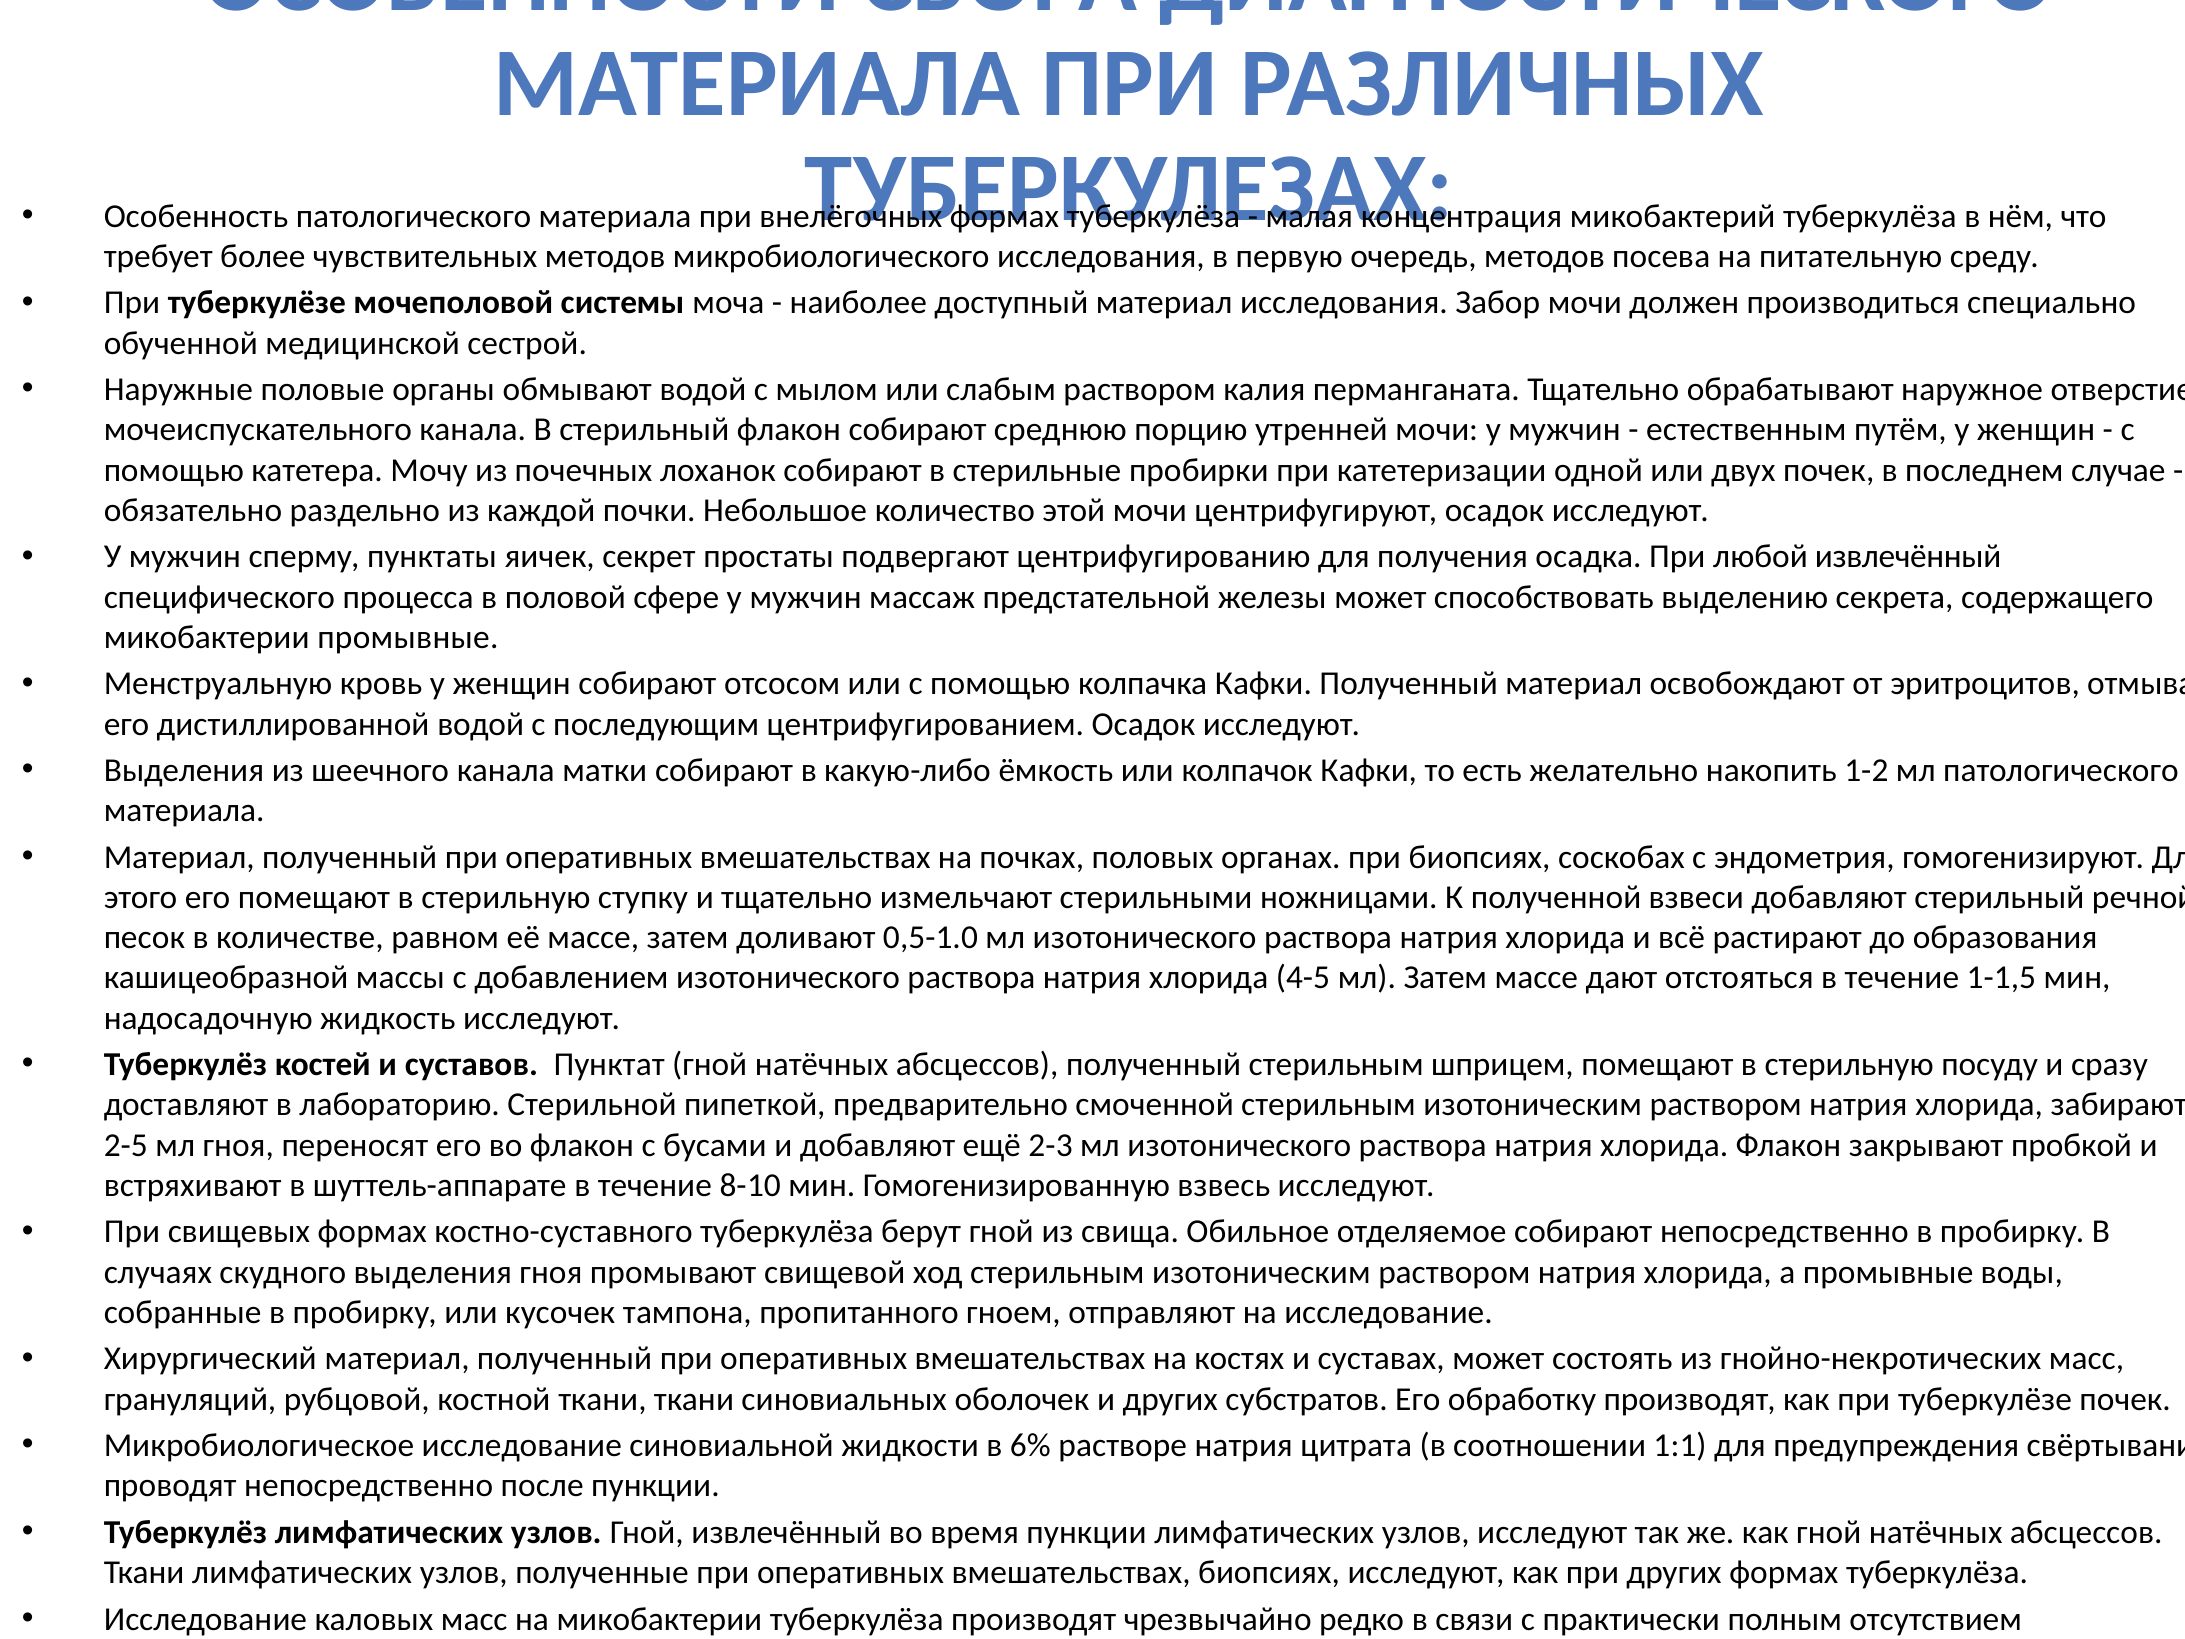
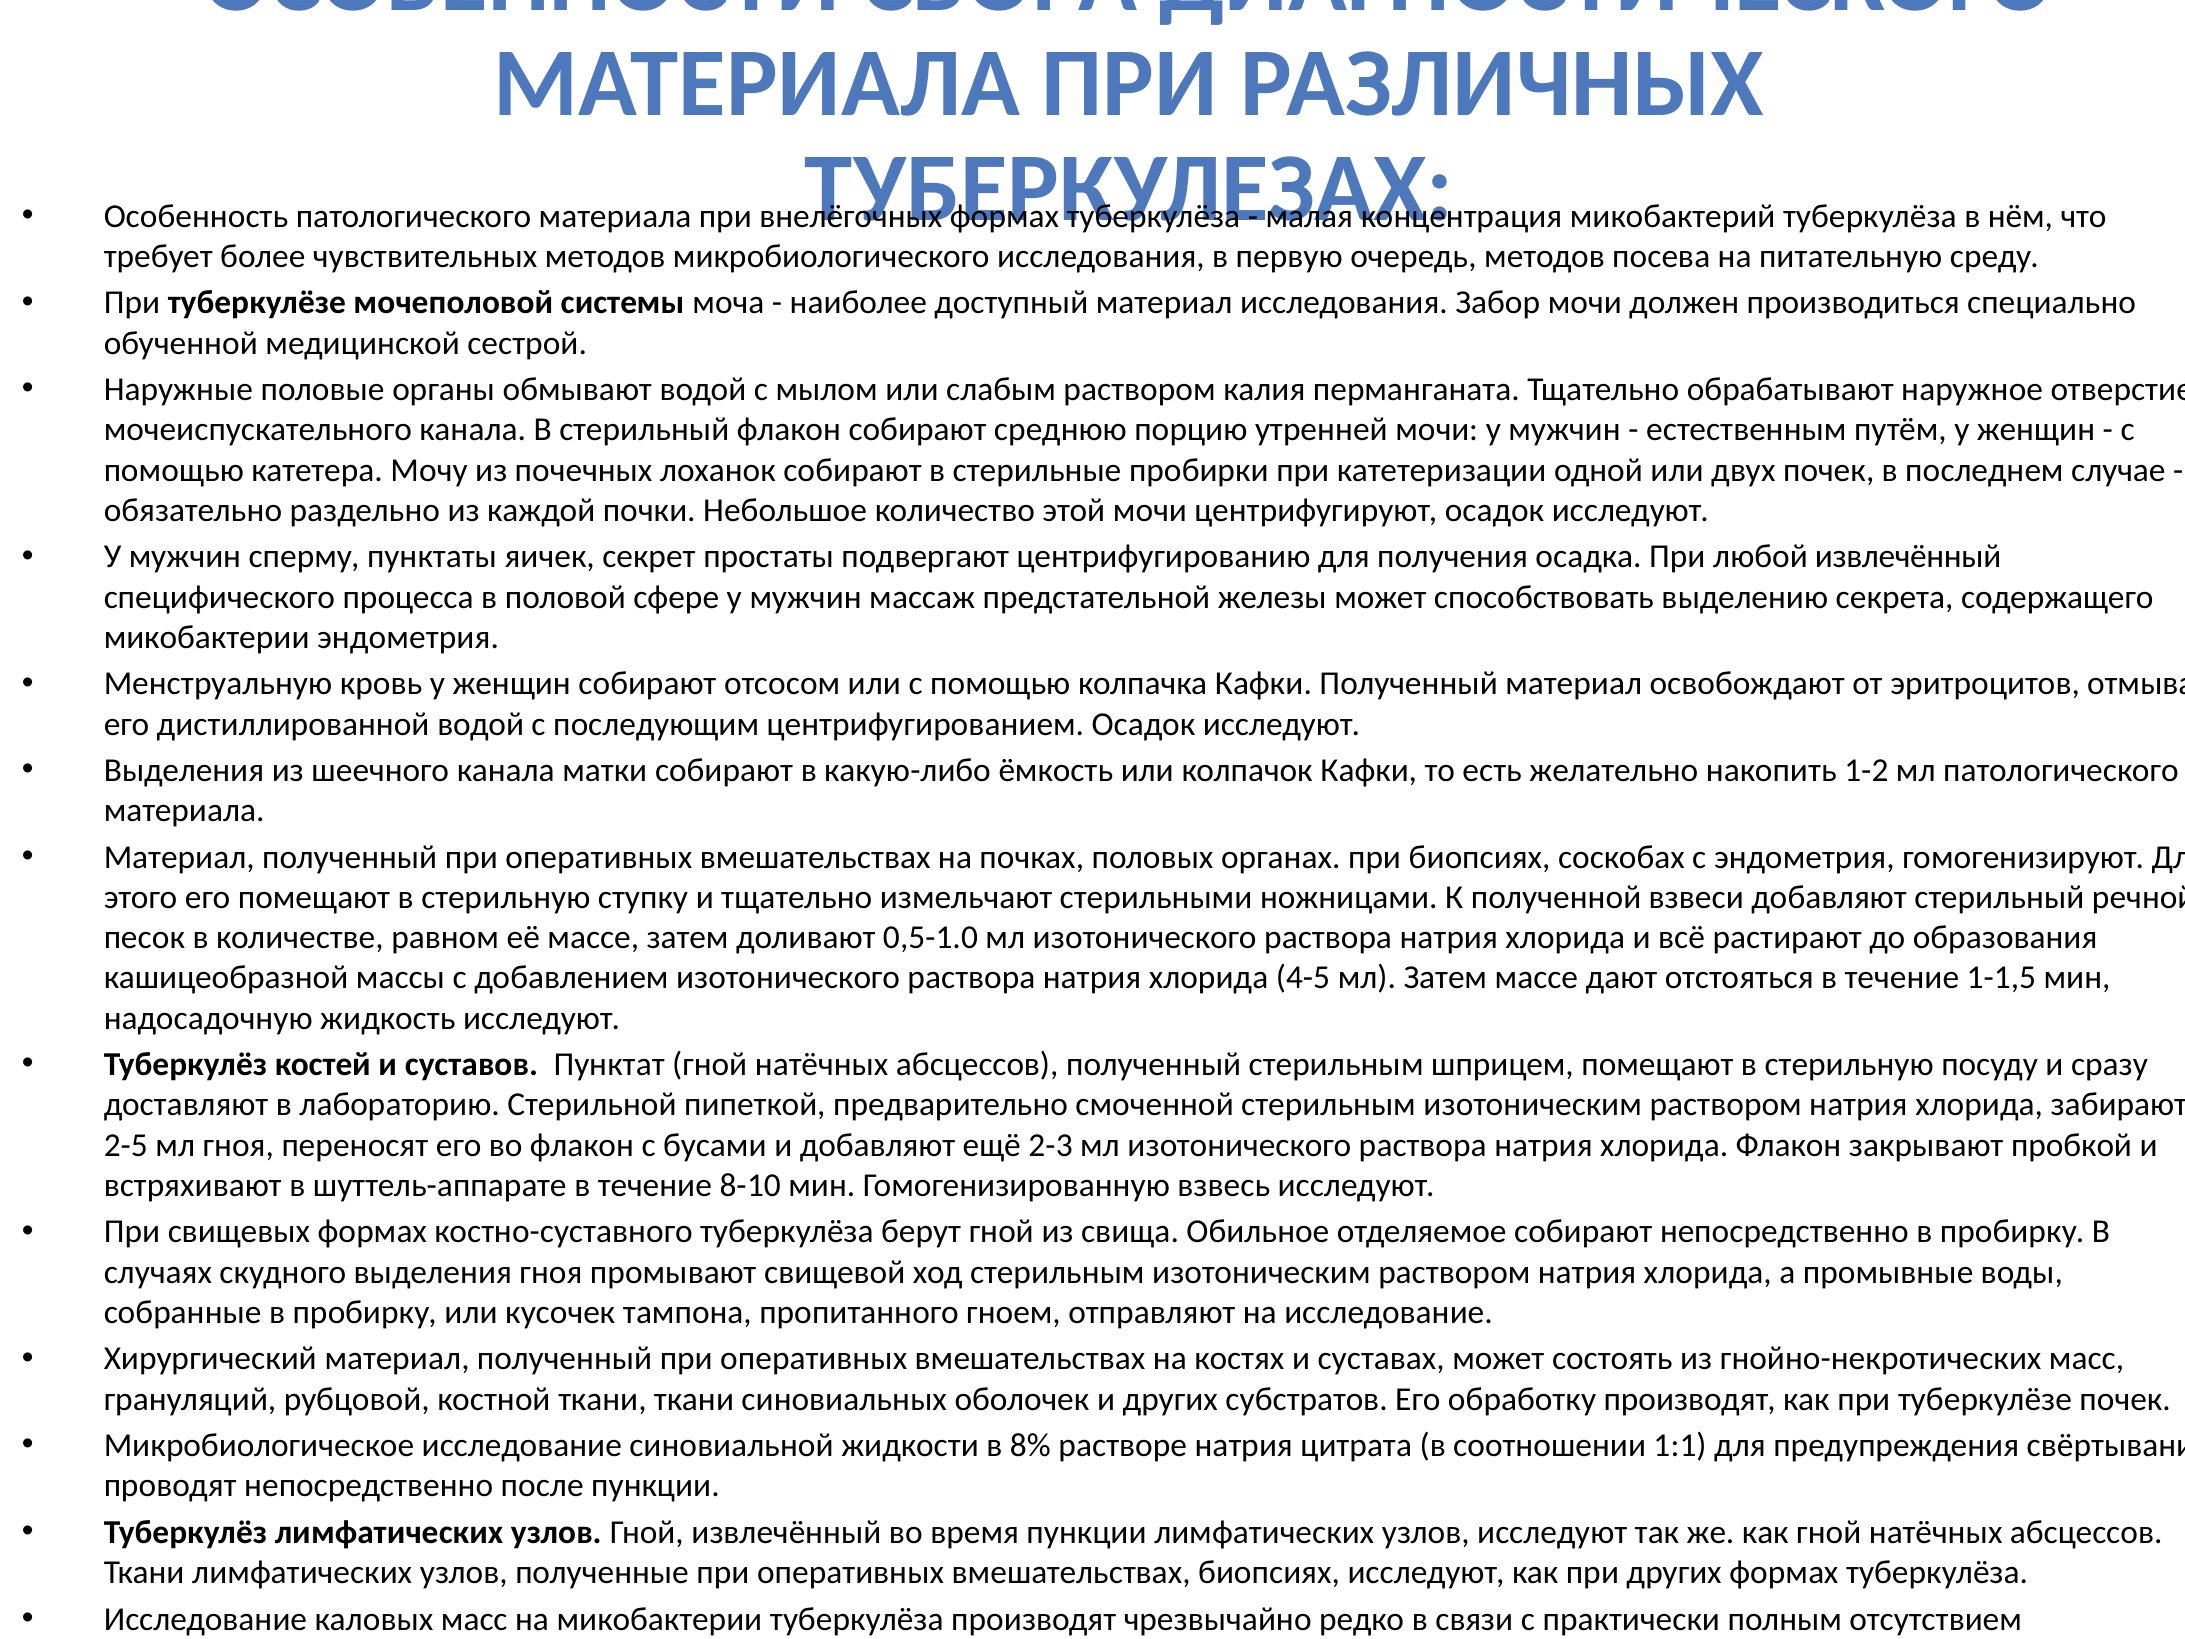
микобактерии промывные: промывные -> эндометрия
6%: 6% -> 8%
